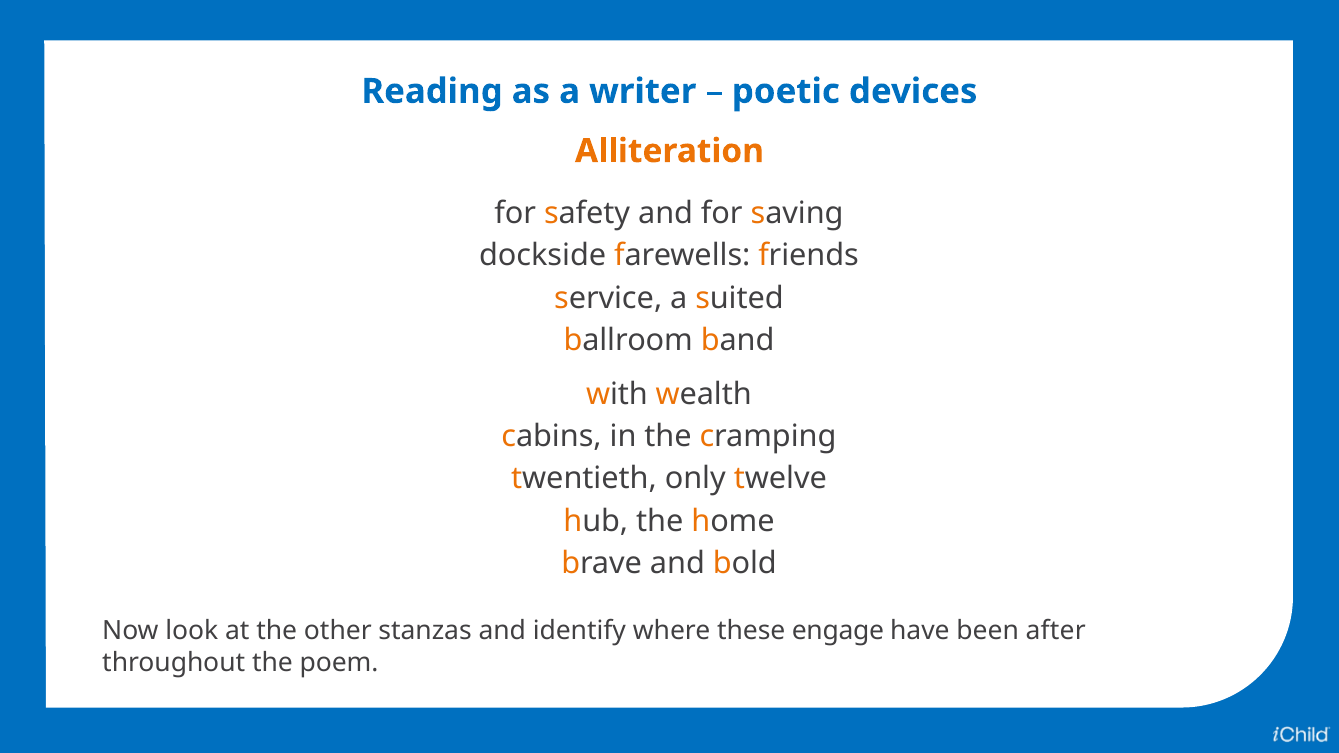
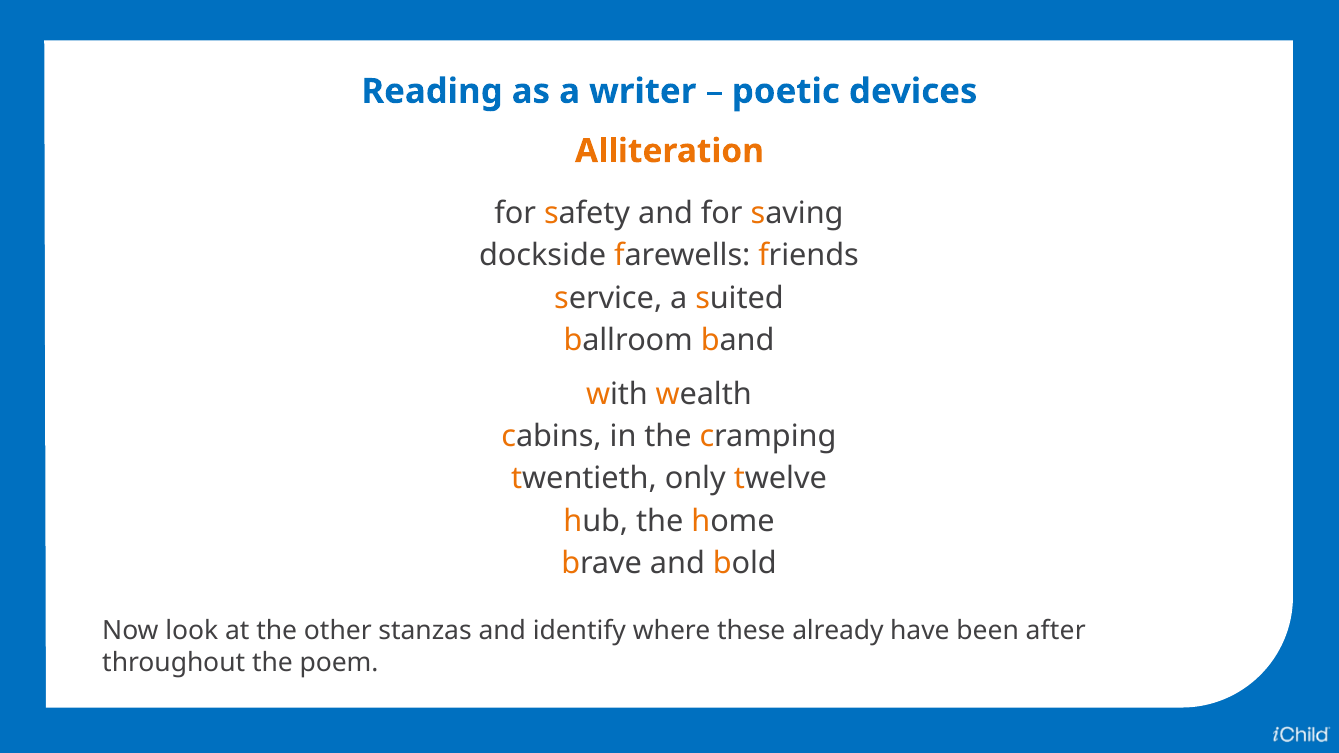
engage: engage -> already
